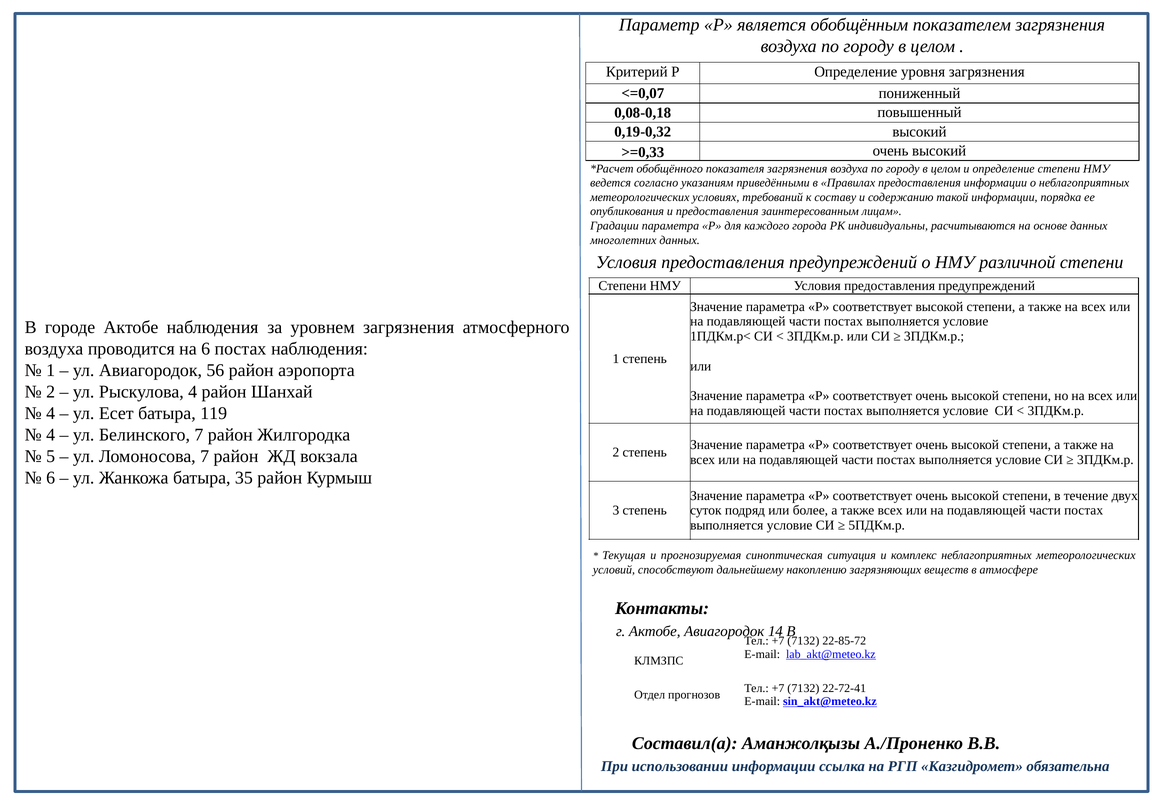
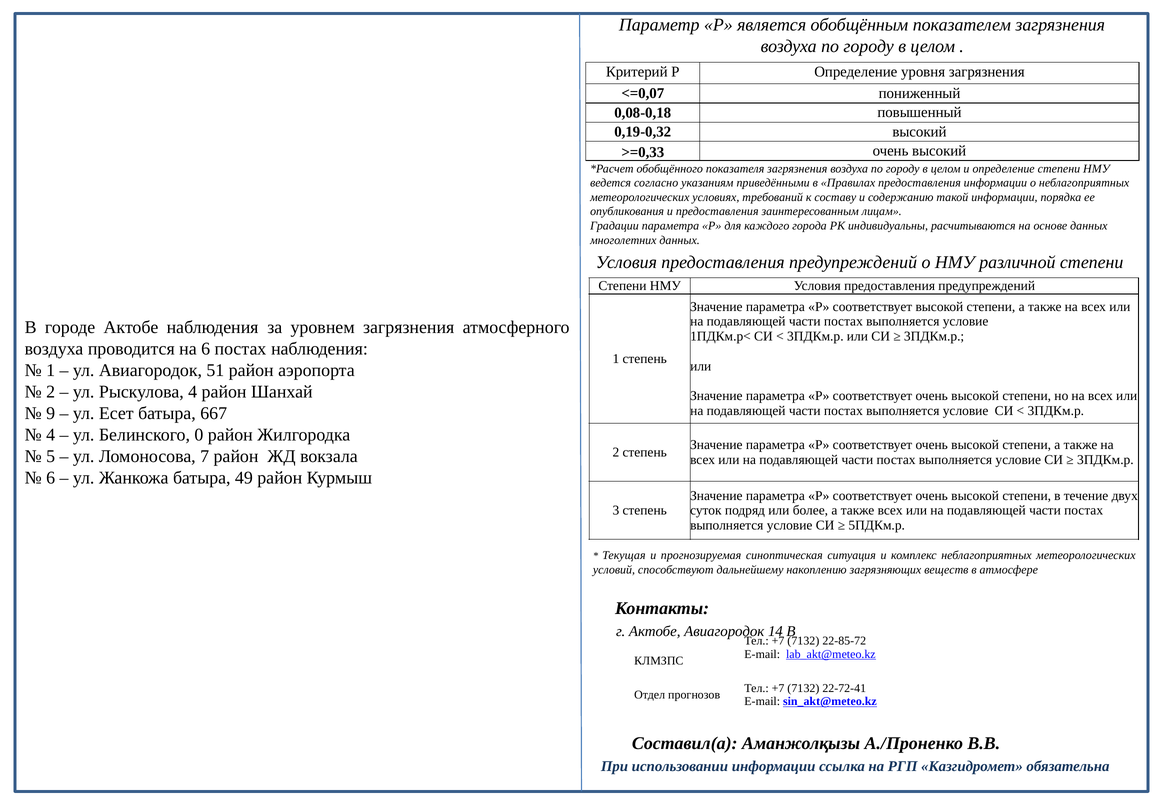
56: 56 -> 51
4 at (51, 413): 4 -> 9
119: 119 -> 667
Белинского 7: 7 -> 0
35: 35 -> 49
